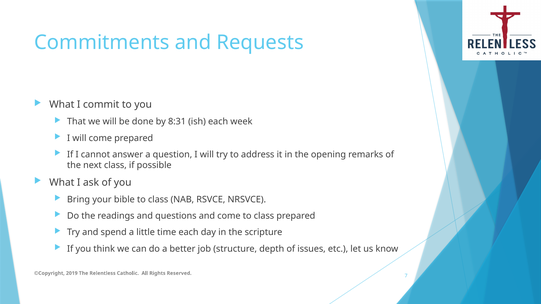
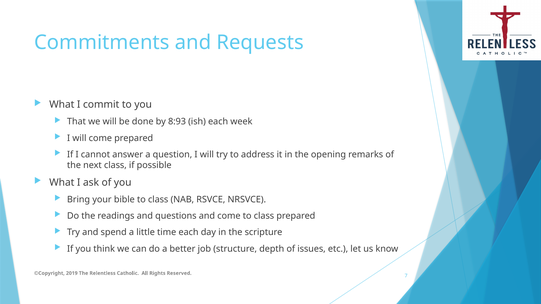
8:31: 8:31 -> 8:93
